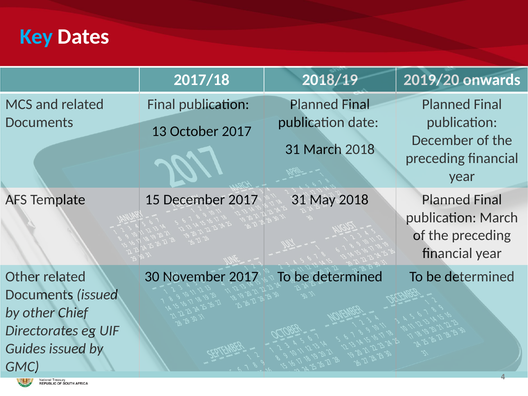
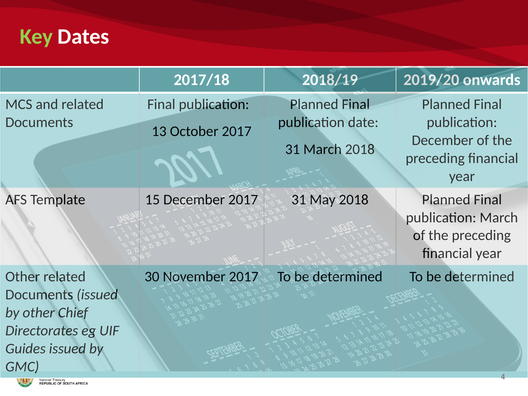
Key colour: light blue -> light green
